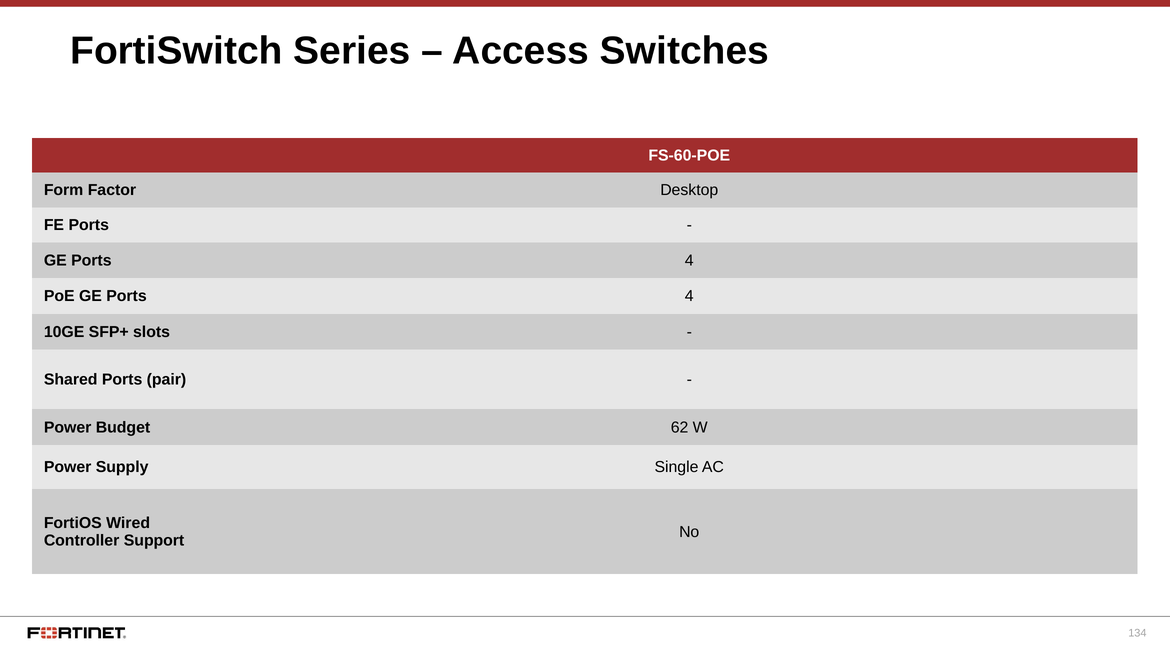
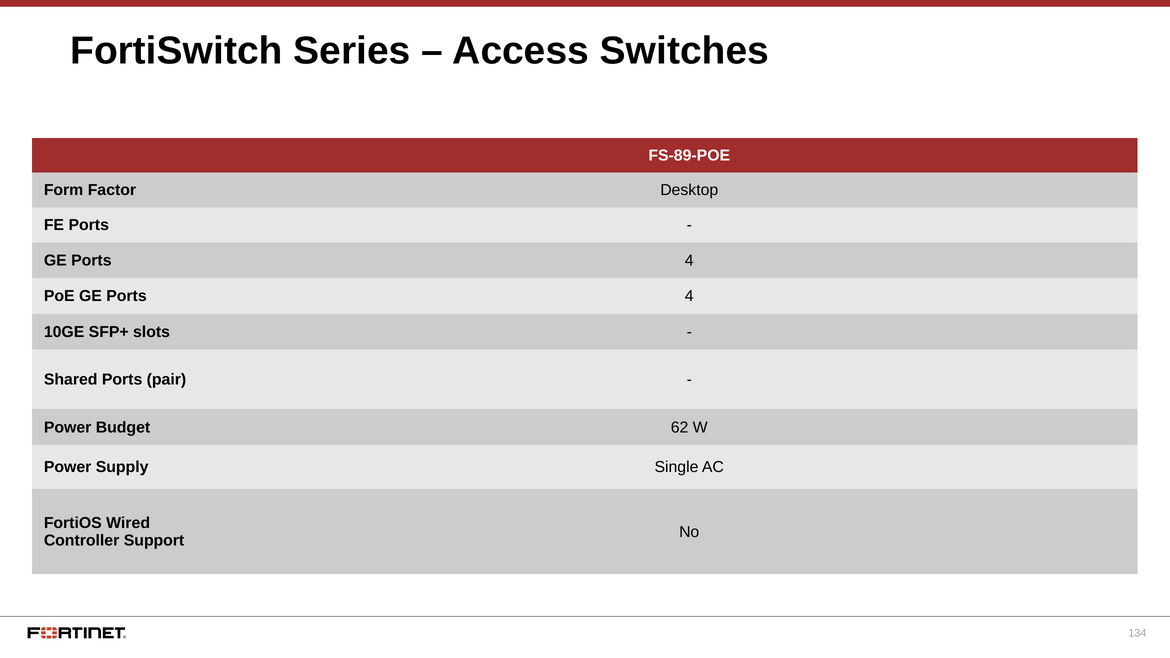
FS-60-POE: FS-60-POE -> FS-89-POE
